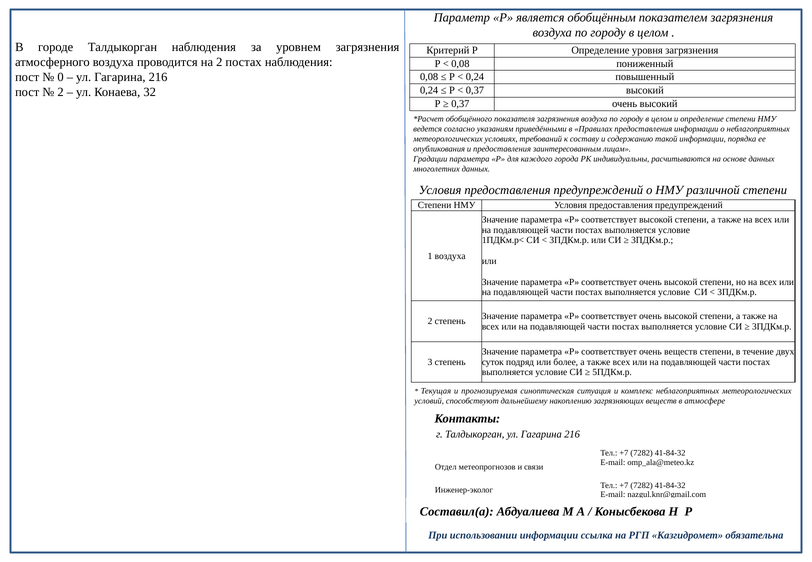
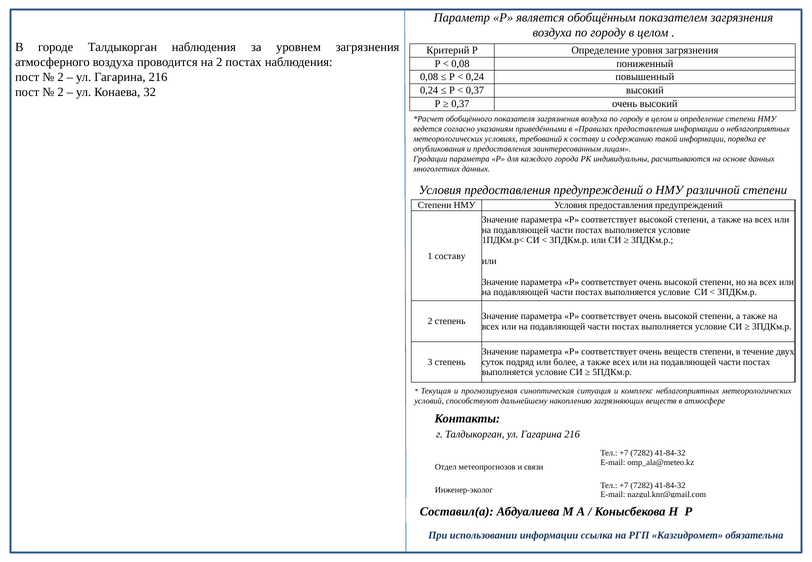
0 at (61, 77): 0 -> 2
1 воздуха: воздуха -> составу
